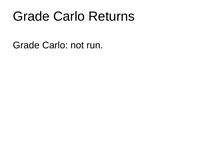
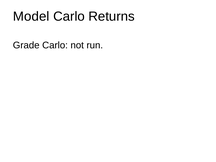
Grade at (31, 16): Grade -> Model
